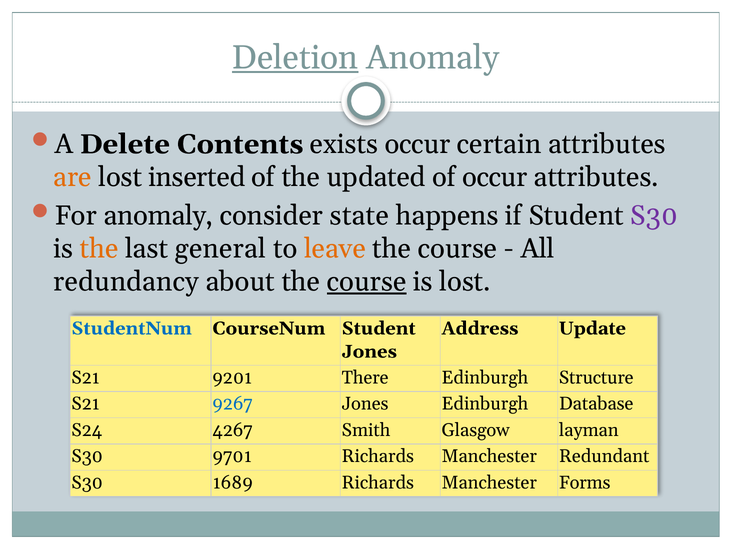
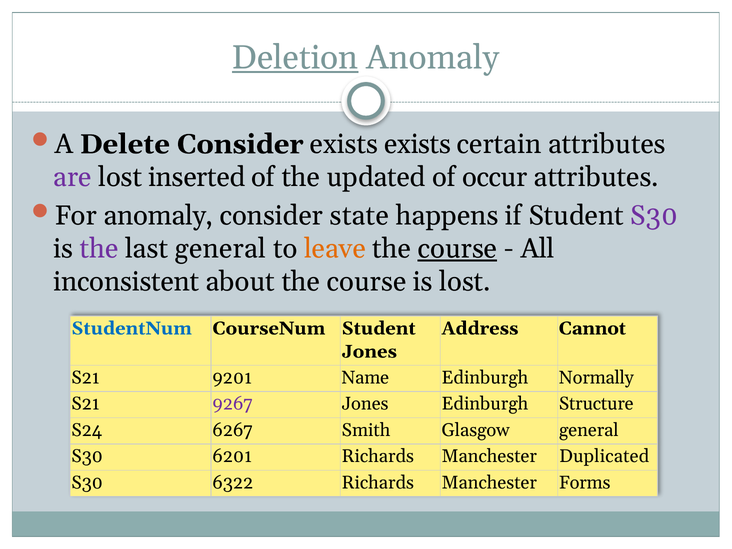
Delete Contents: Contents -> Consider
exists occur: occur -> exists
are colour: orange -> purple
the at (99, 249) colour: orange -> purple
course at (457, 249) underline: none -> present
redundancy: redundancy -> inconsistent
course at (367, 282) underline: present -> none
Update: Update -> Cannot
There: There -> Name
Structure: Structure -> Normally
9267 colour: blue -> purple
Database: Database -> Structure
4267: 4267 -> 6267
Glasgow layman: layman -> general
9701: 9701 -> 6201
Redundant: Redundant -> Duplicated
1689: 1689 -> 6322
